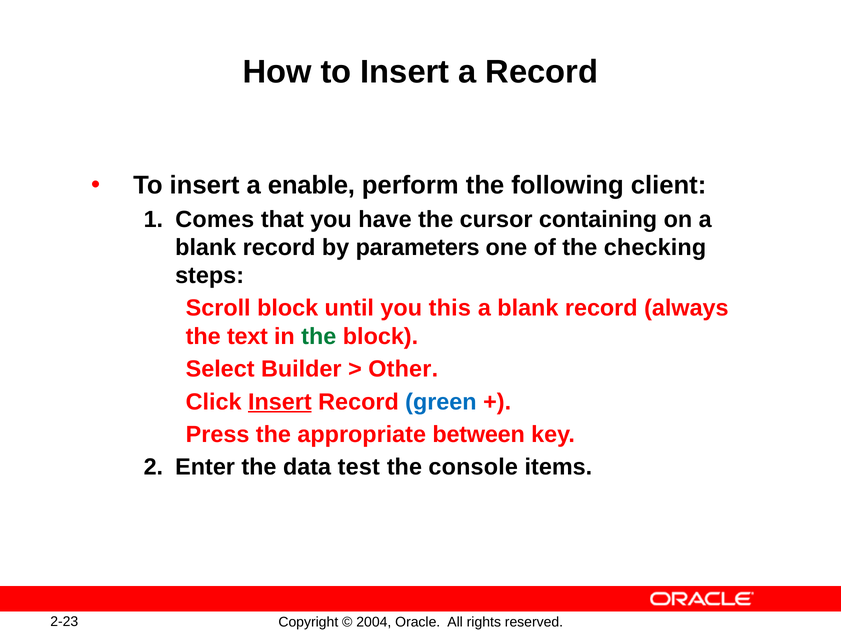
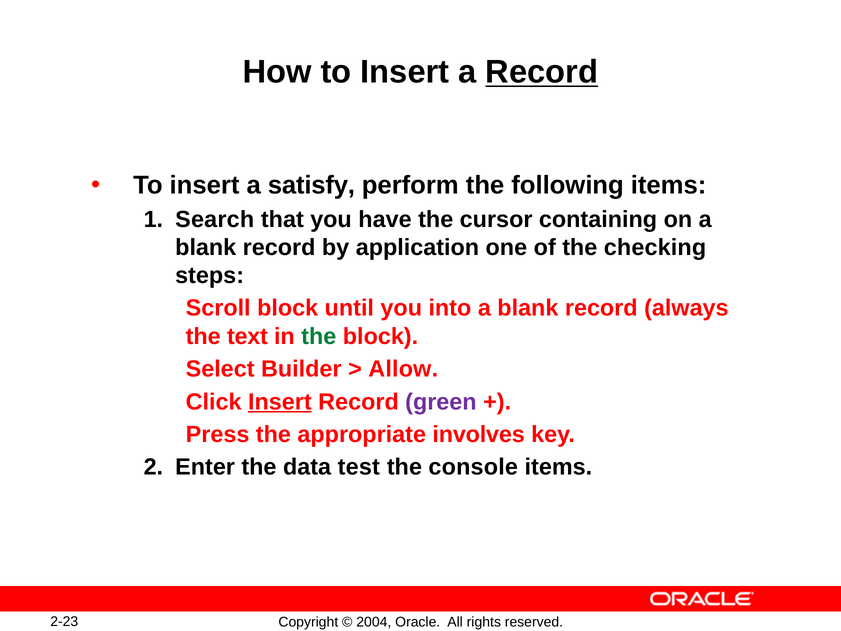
Record at (542, 72) underline: none -> present
enable: enable -> satisfy
following client: client -> items
Comes: Comes -> Search
parameters: parameters -> application
this: this -> into
Other: Other -> Allow
green colour: blue -> purple
between: between -> involves
